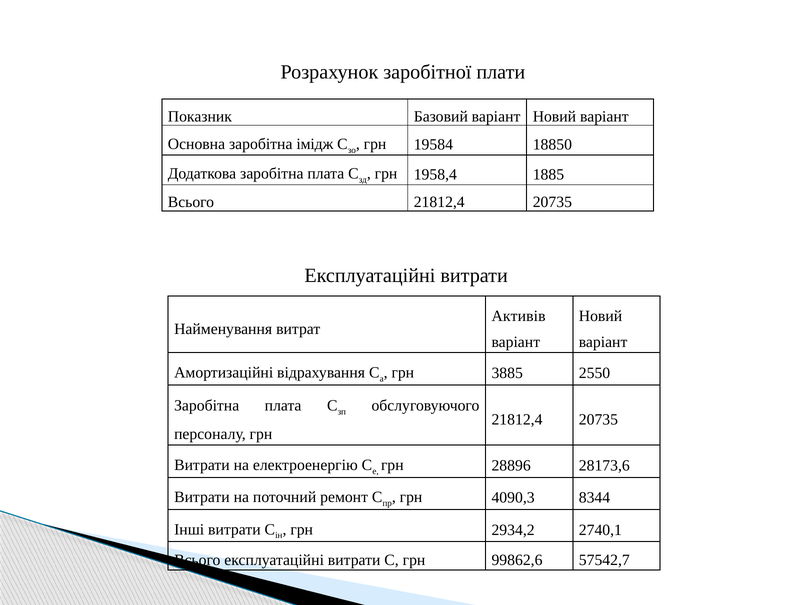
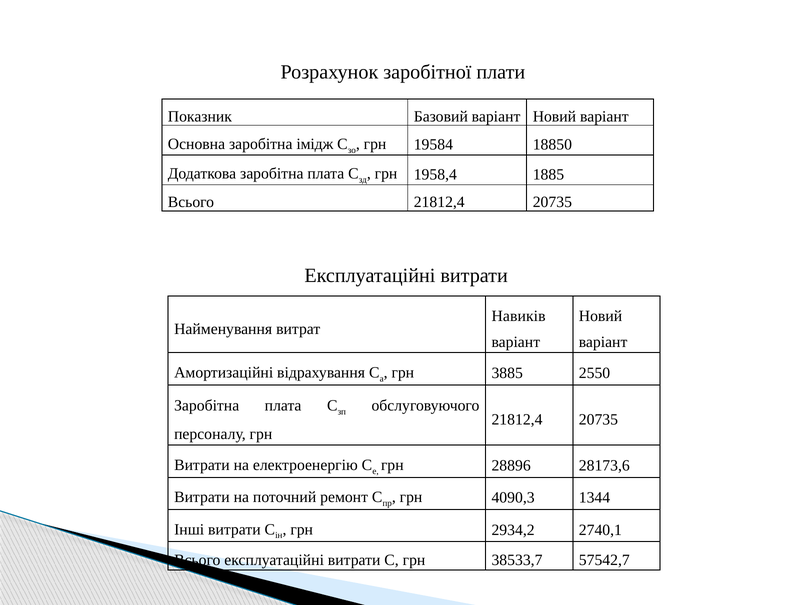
Активів: Активів -> Навиків
8344: 8344 -> 1344
99862,6: 99862,6 -> 38533,7
